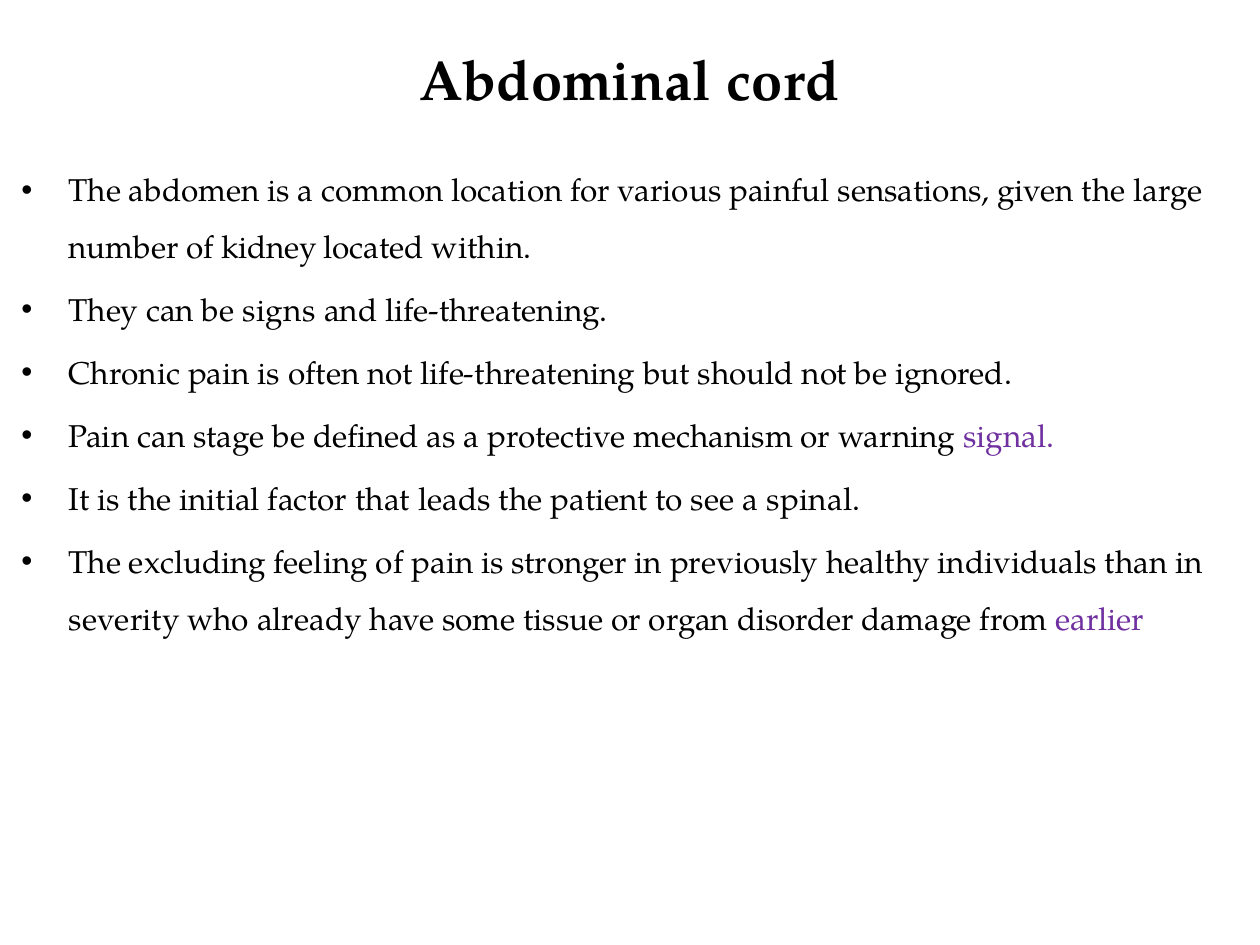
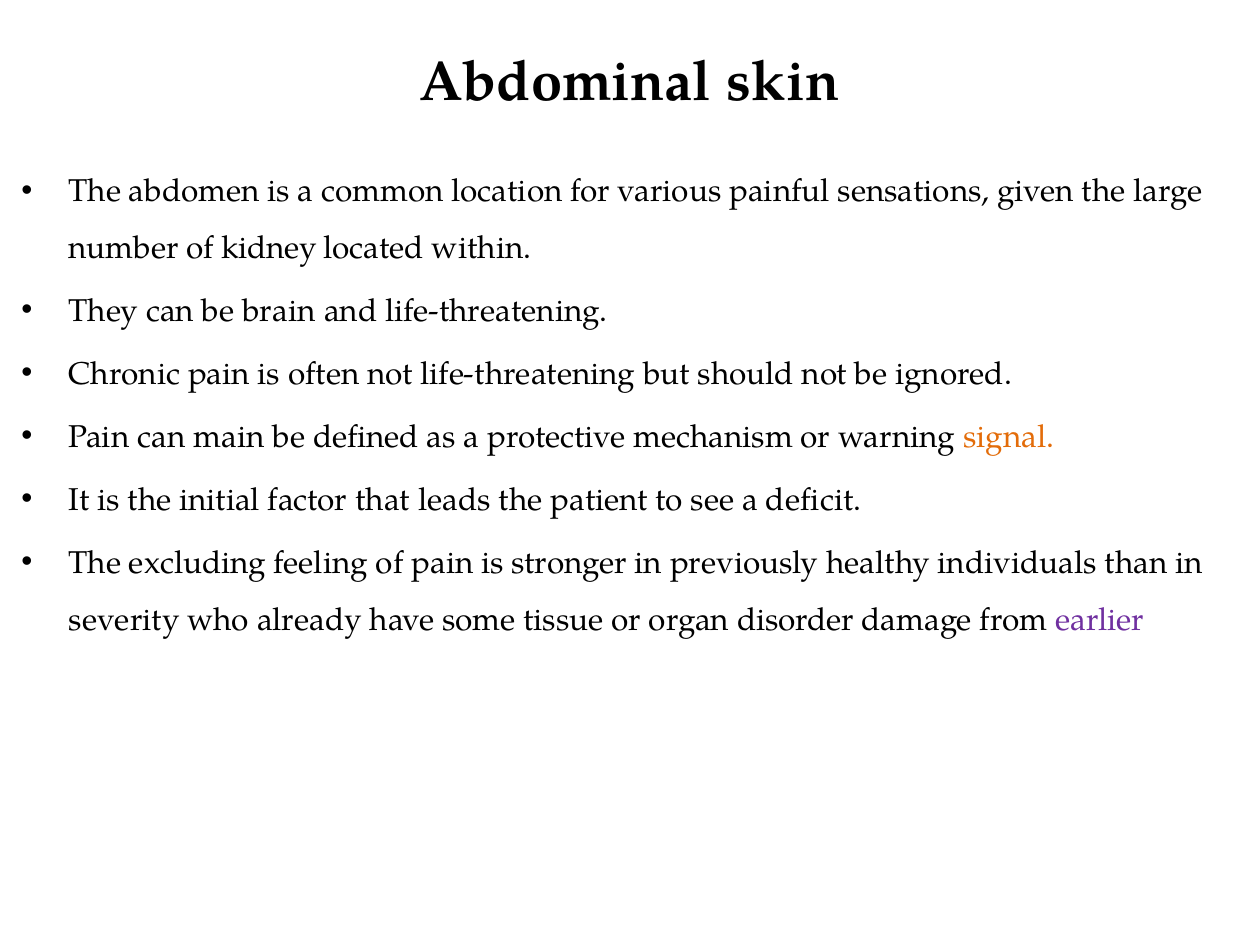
cord: cord -> skin
signs: signs -> brain
stage: stage -> main
signal colour: purple -> orange
spinal: spinal -> deficit
